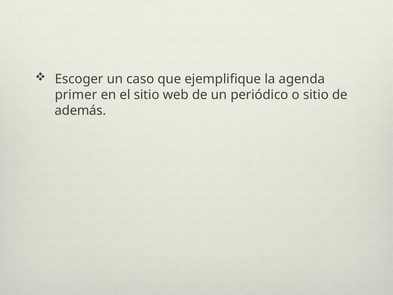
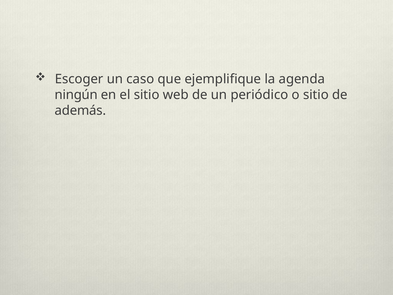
primer: primer -> ningún
